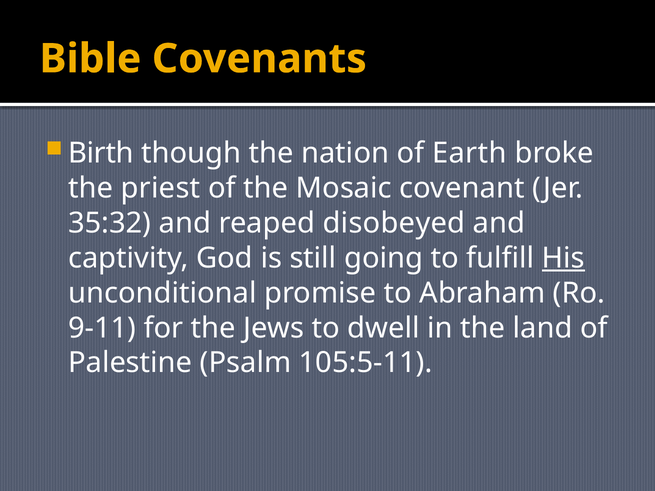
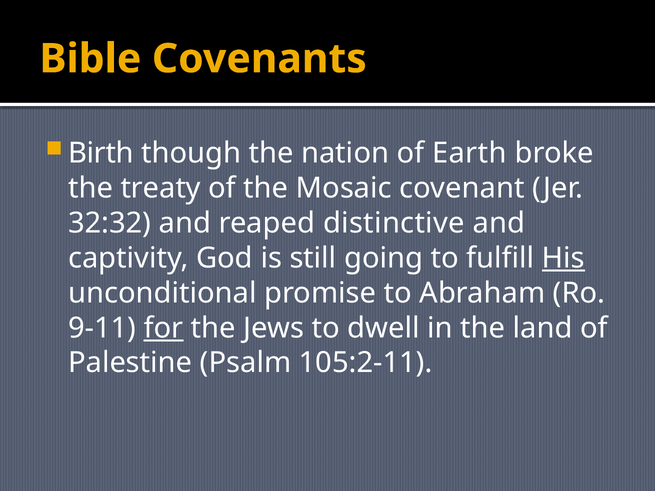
priest: priest -> treaty
35:32: 35:32 -> 32:32
disobeyed: disobeyed -> distinctive
for underline: none -> present
105:5-11: 105:5-11 -> 105:2-11
